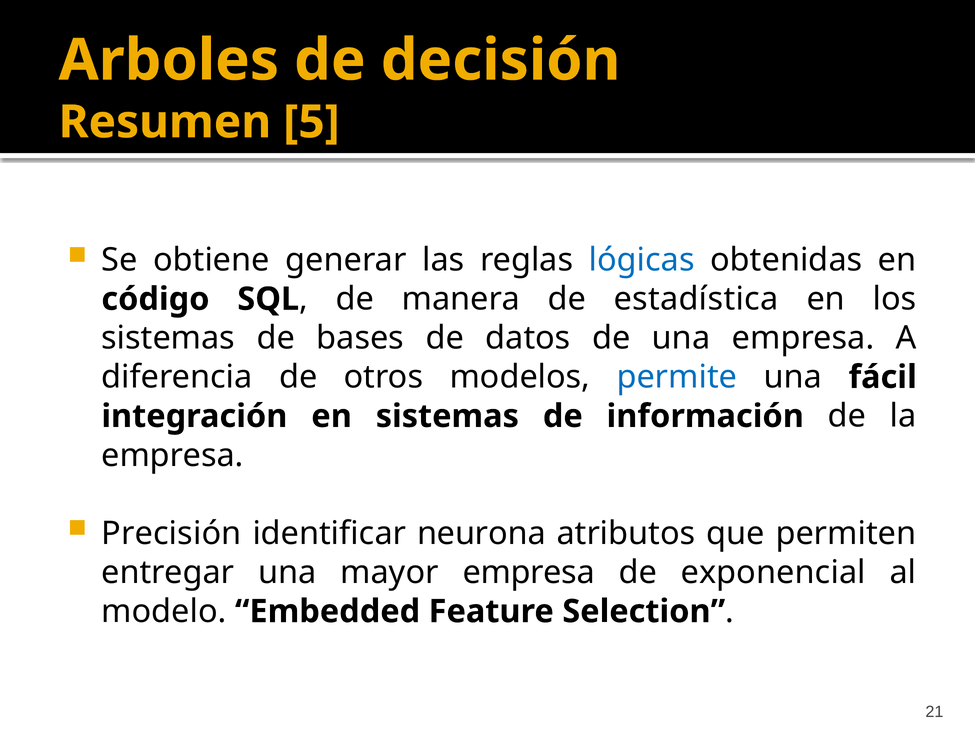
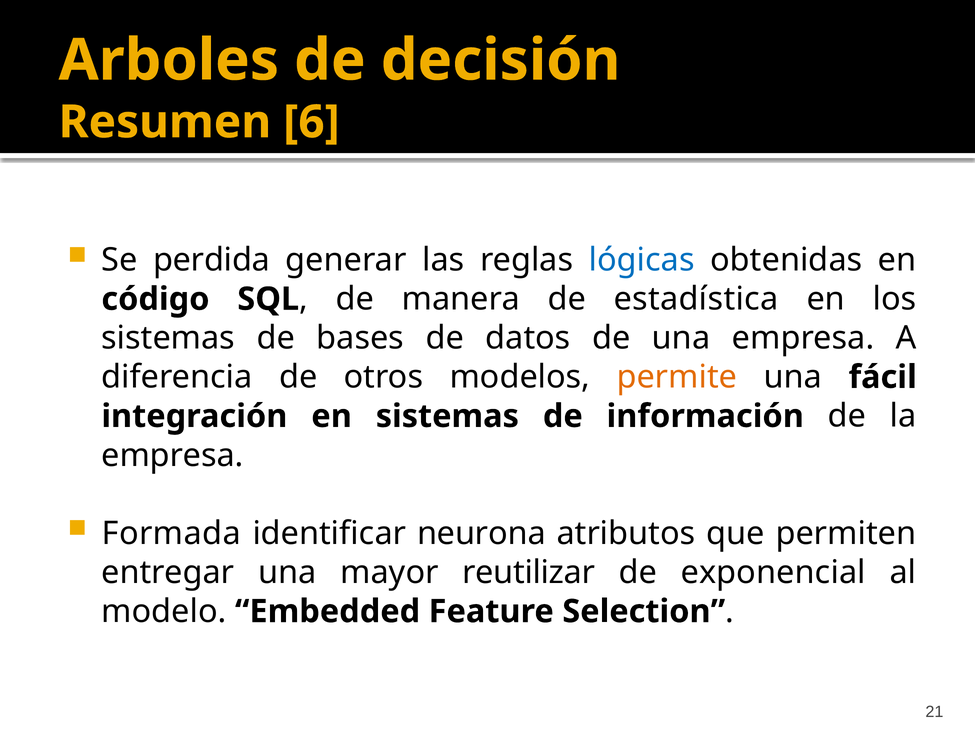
5: 5 -> 6
obtiene: obtiene -> perdida
permite colour: blue -> orange
Precisión: Precisión -> Formada
mayor empresa: empresa -> reutilizar
